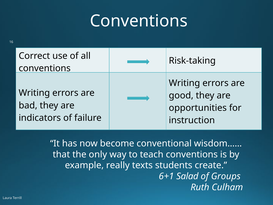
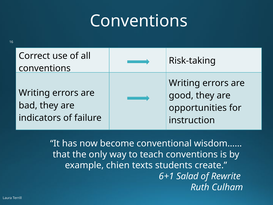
really: really -> chien
Groups: Groups -> Rewrite
